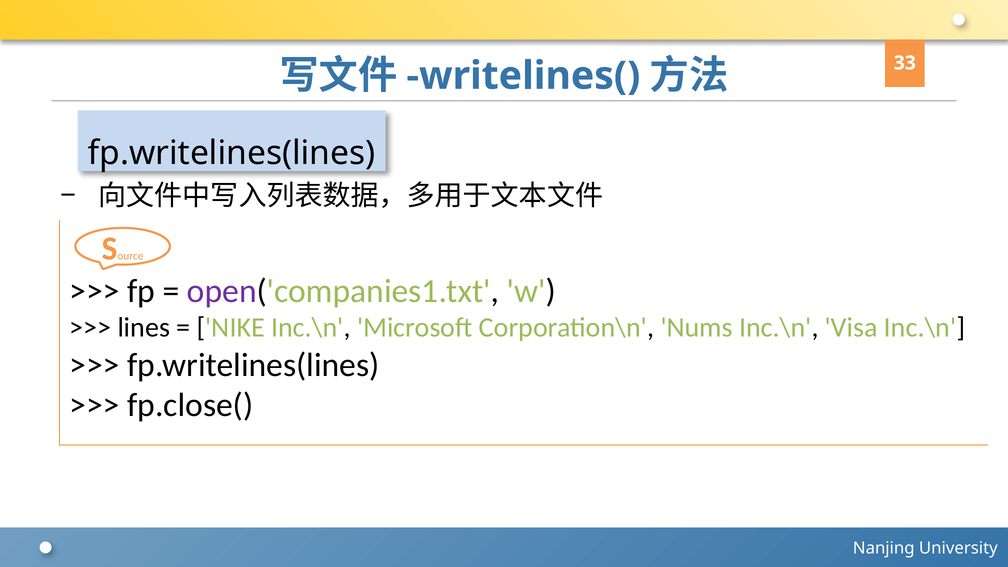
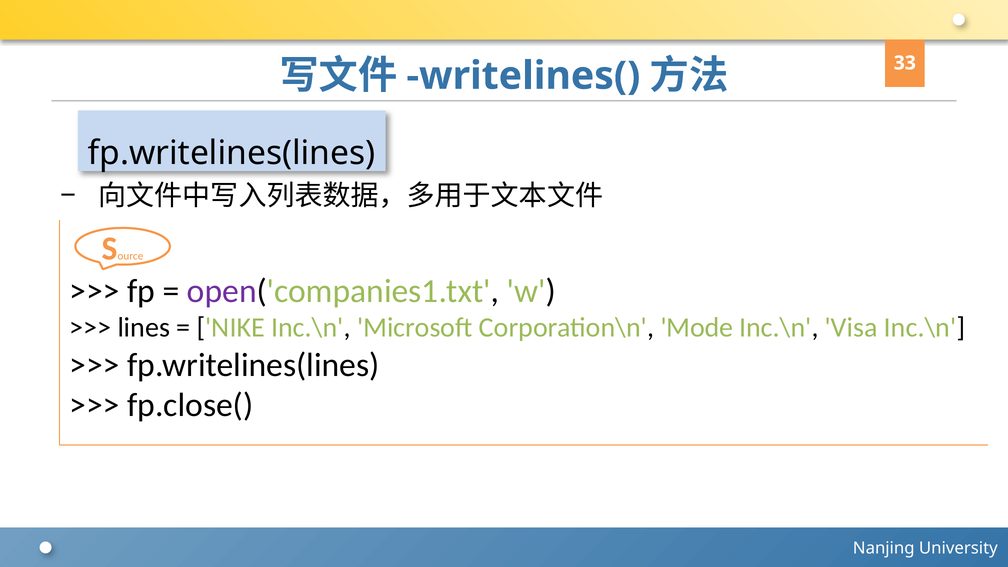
Nums: Nums -> Mode
